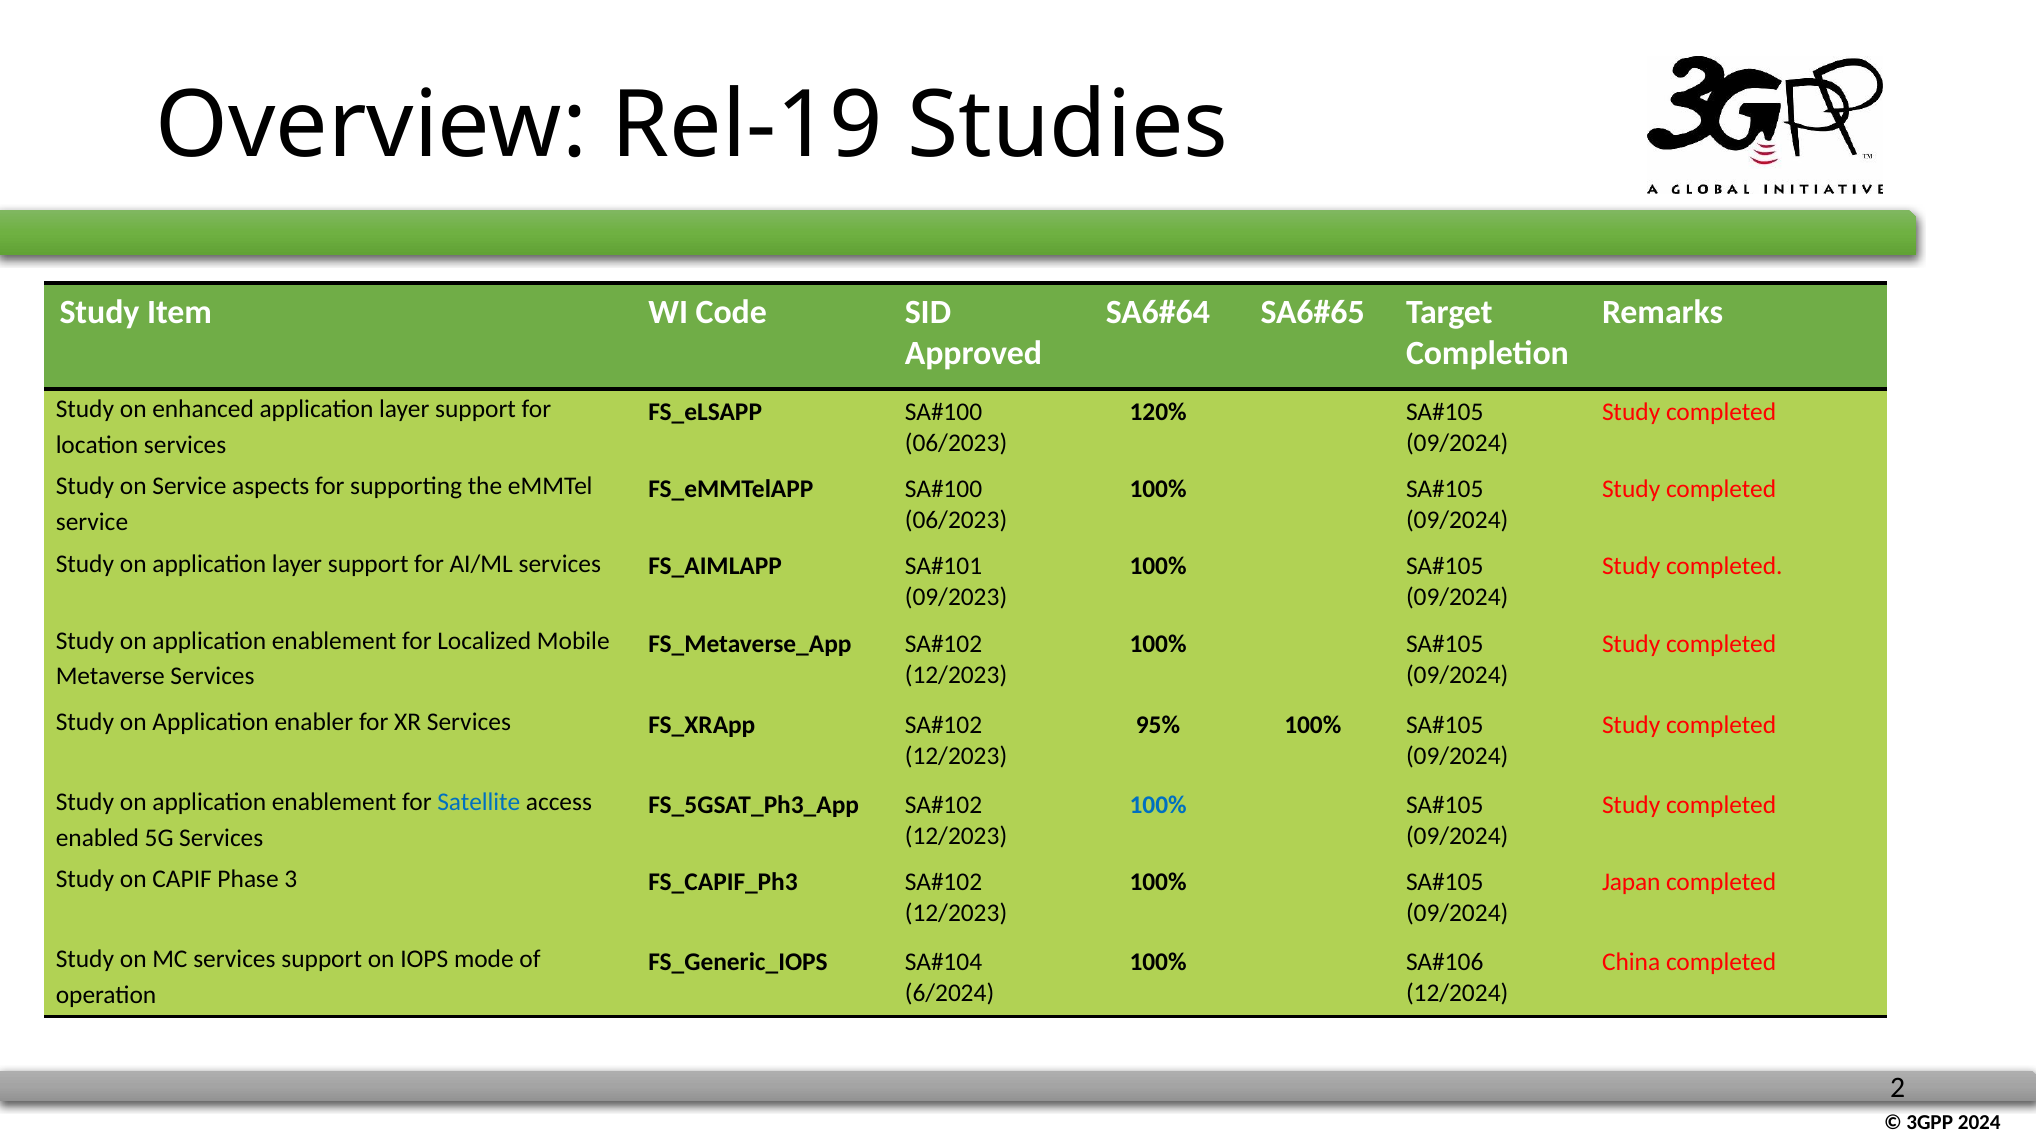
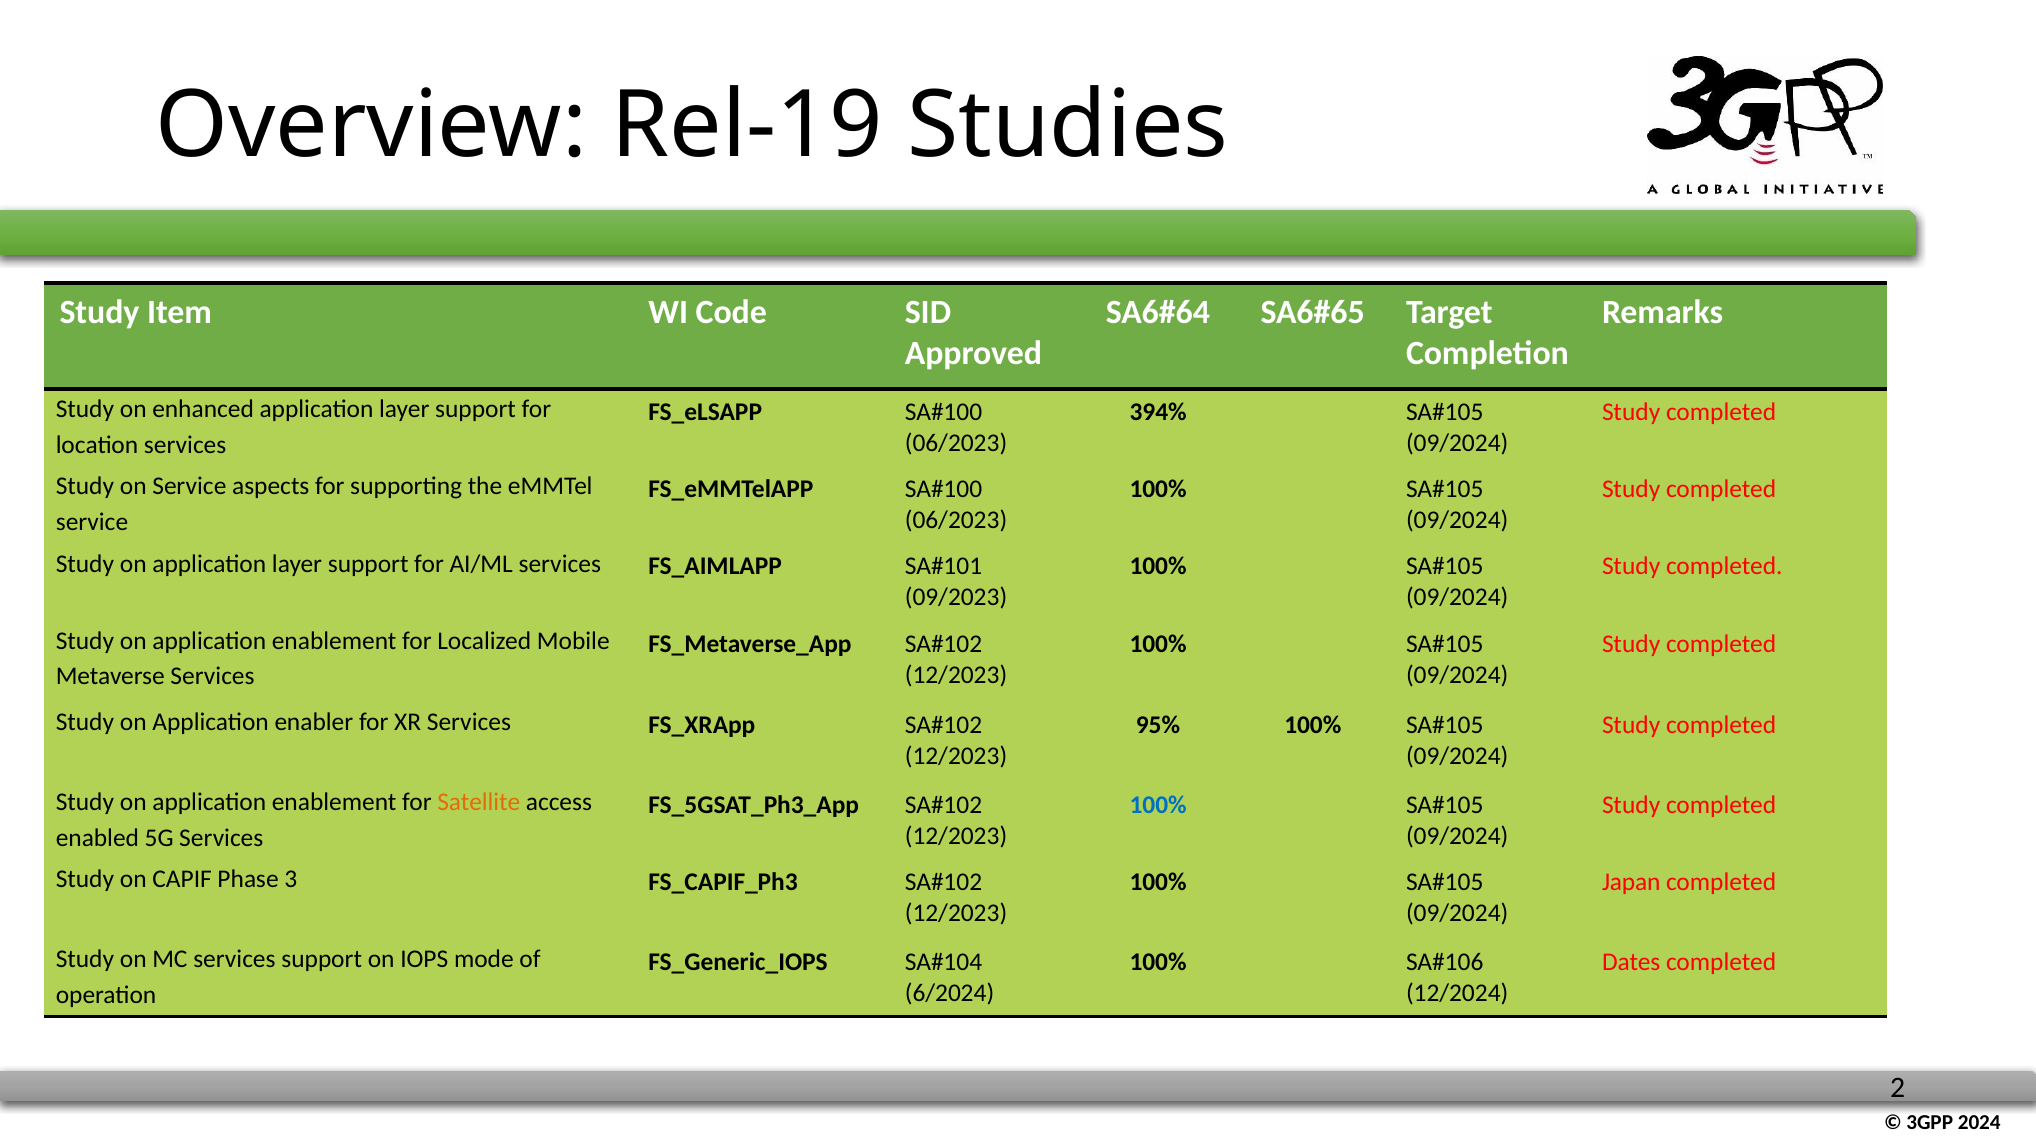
120%: 120% -> 394%
Satellite colour: blue -> orange
China: China -> Dates
